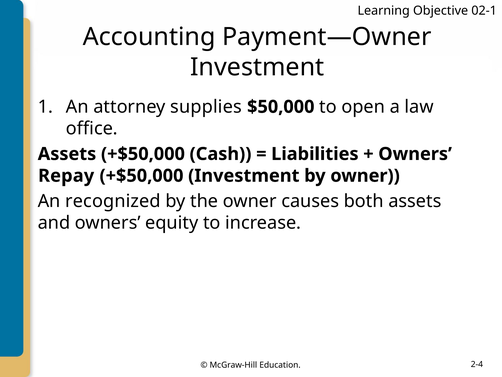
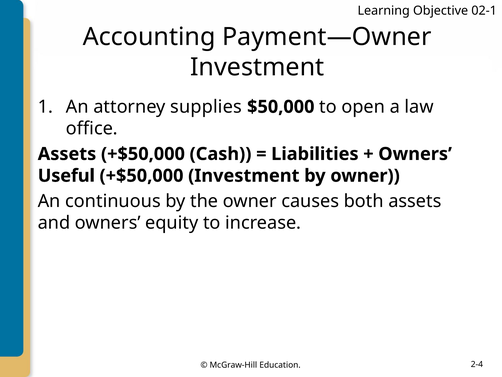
Repay: Repay -> Useful
recognized: recognized -> continuous
